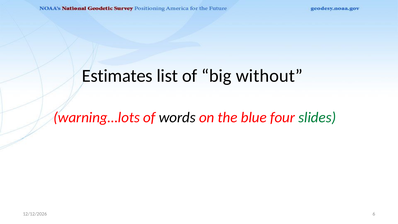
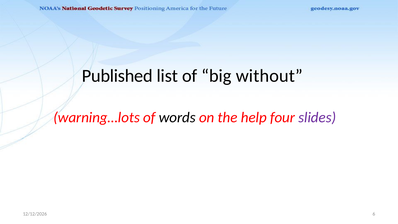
Estimates: Estimates -> Published
blue: blue -> help
slides colour: green -> purple
